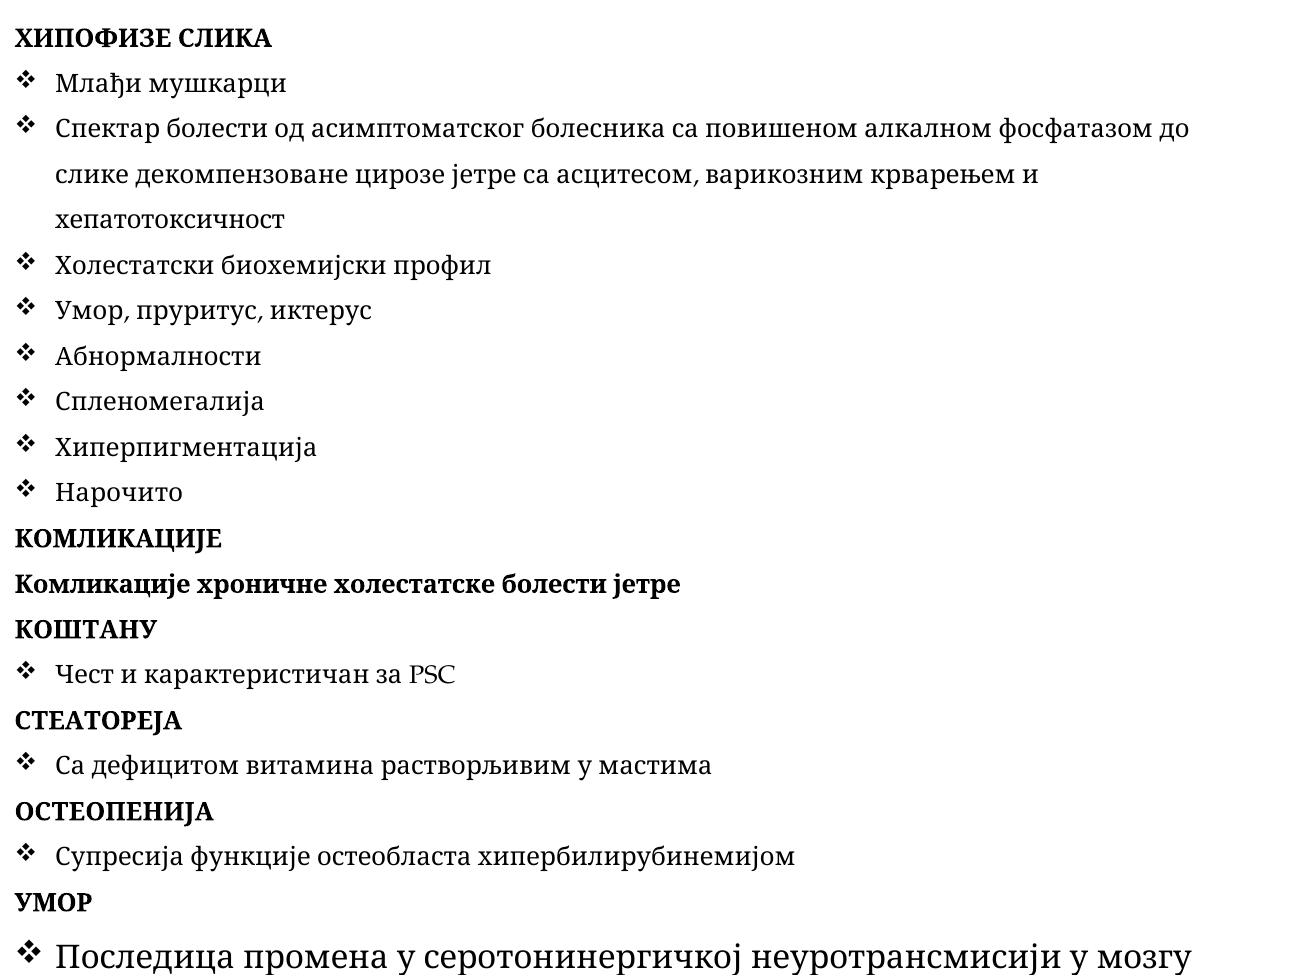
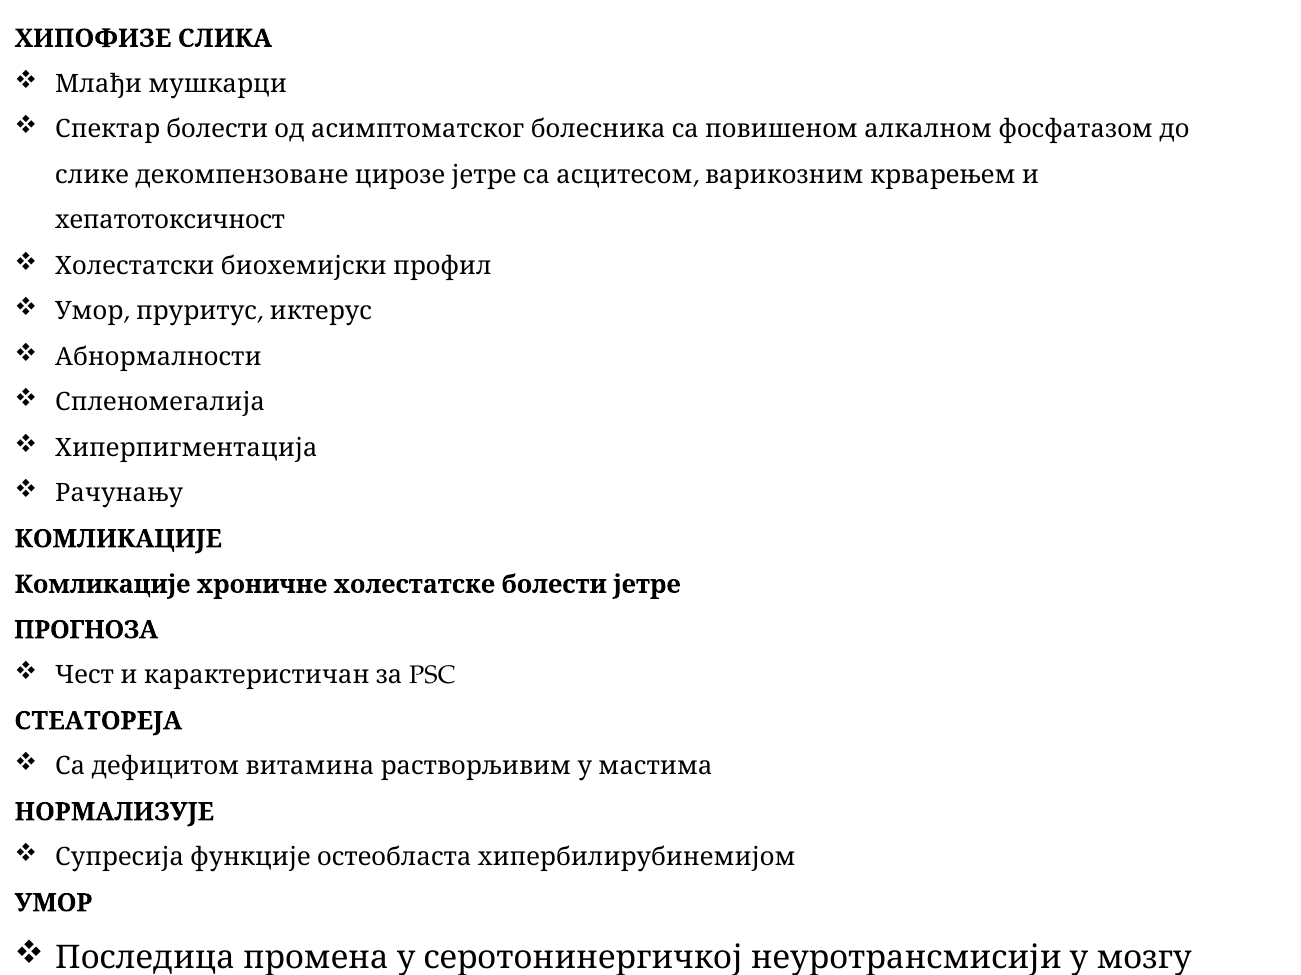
Нарочито: Нарочито -> Рачунању
КОШТАНУ: КОШТАНУ -> ПРОГНОЗА
ОСТЕОПЕНИЈА: ОСТЕОПЕНИЈА -> НОРМАЛИЗУЈЕ
